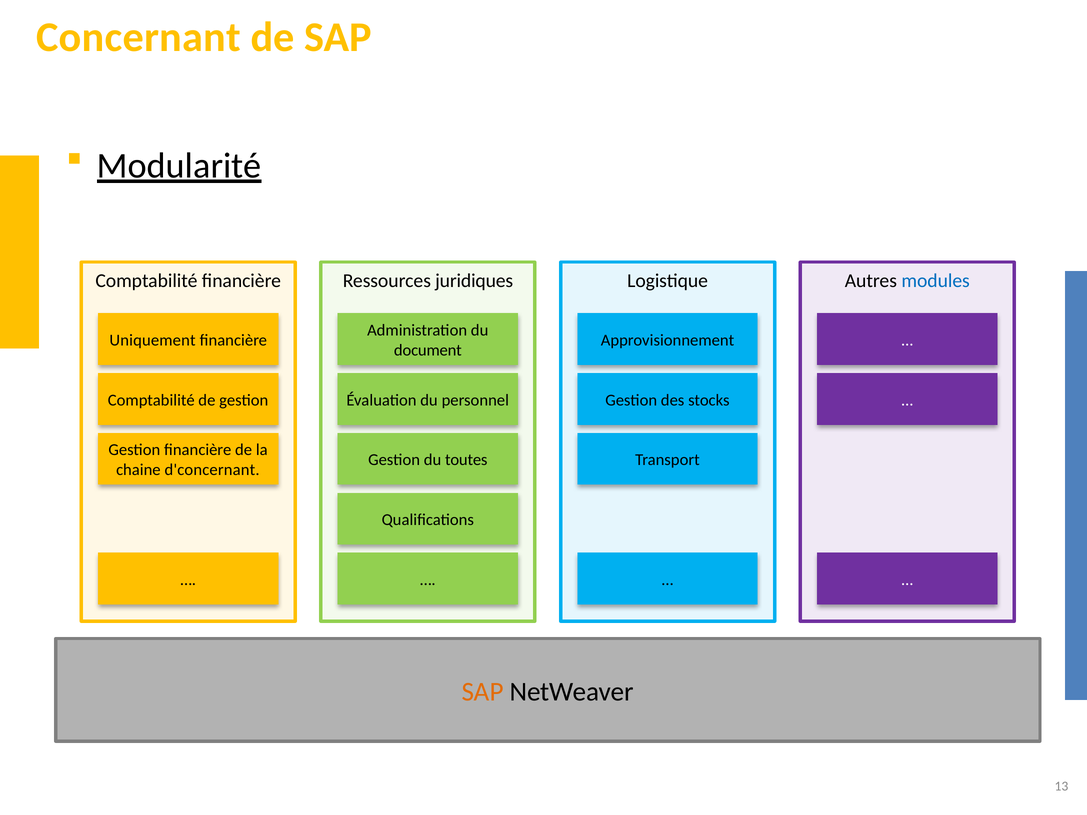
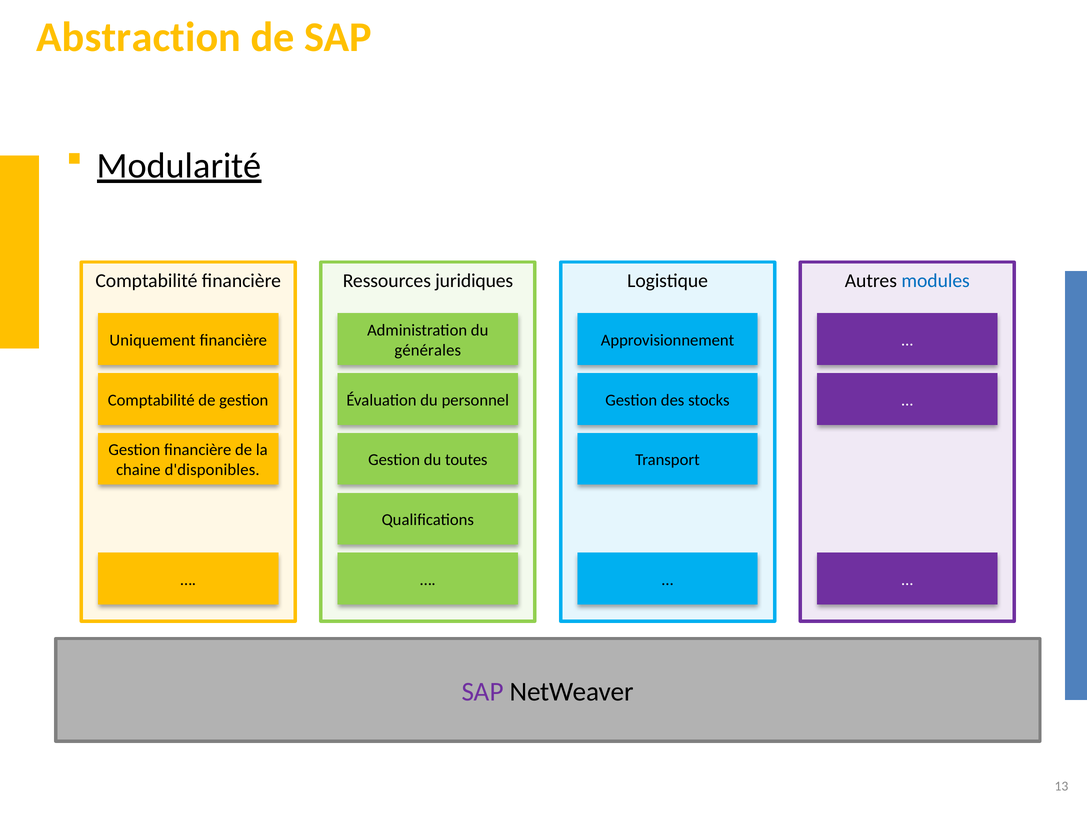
Concernant: Concernant -> Abstraction
document: document -> générales
d'concernant: d'concernant -> d'disponibles
SAP at (483, 692) colour: orange -> purple
